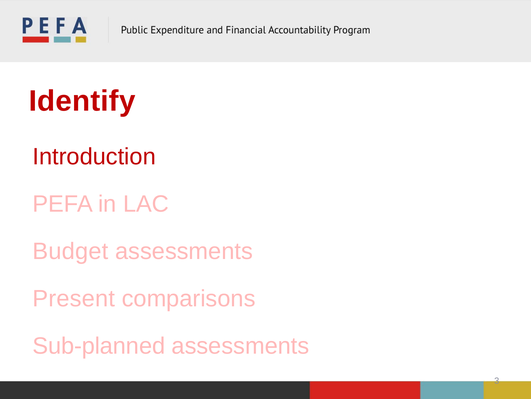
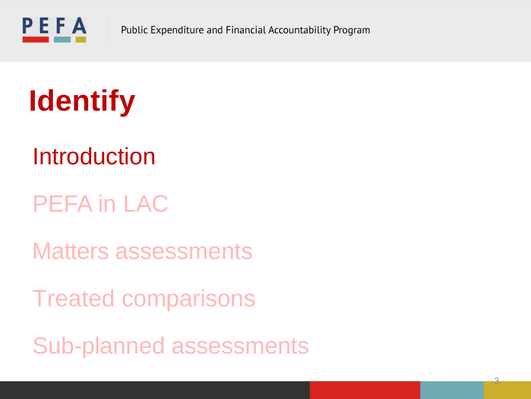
Budget: Budget -> Matters
Present: Present -> Treated
